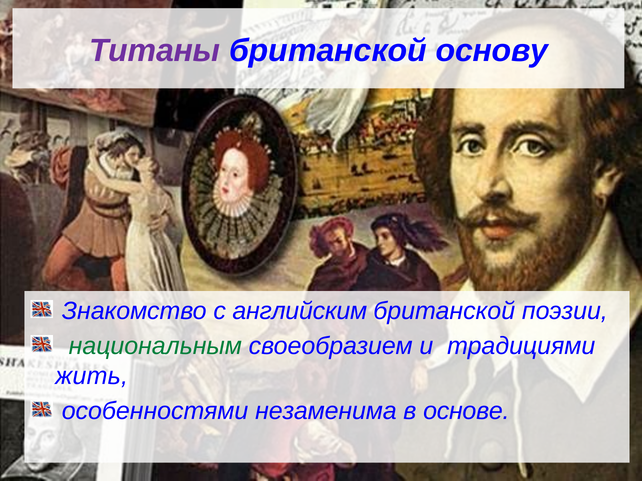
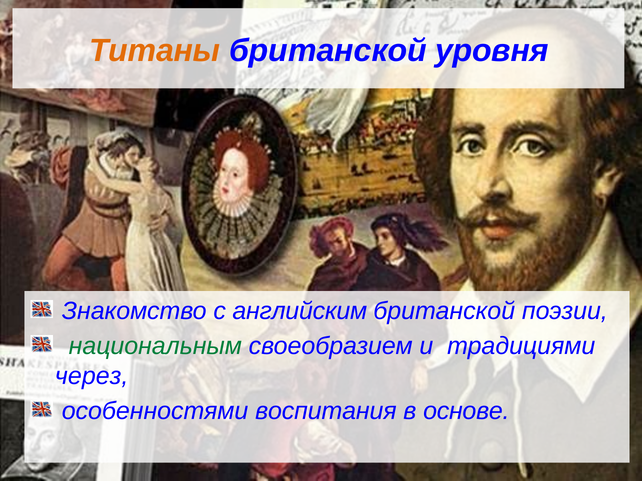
Титаны colour: purple -> orange
основу: основу -> уровня
жить: жить -> через
незаменима: незаменима -> воспитания
